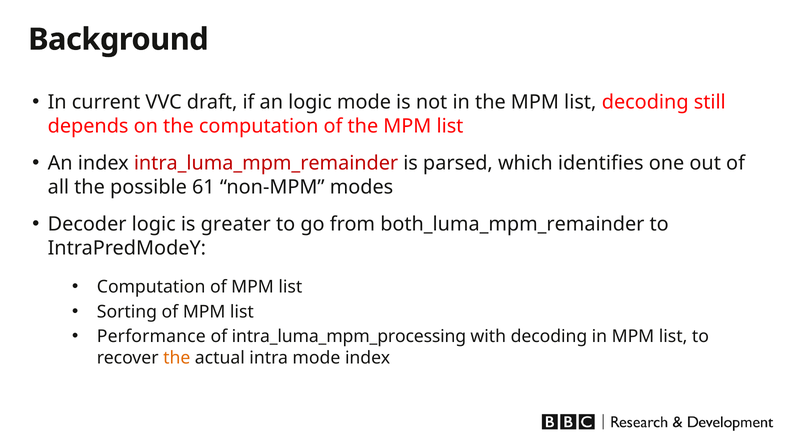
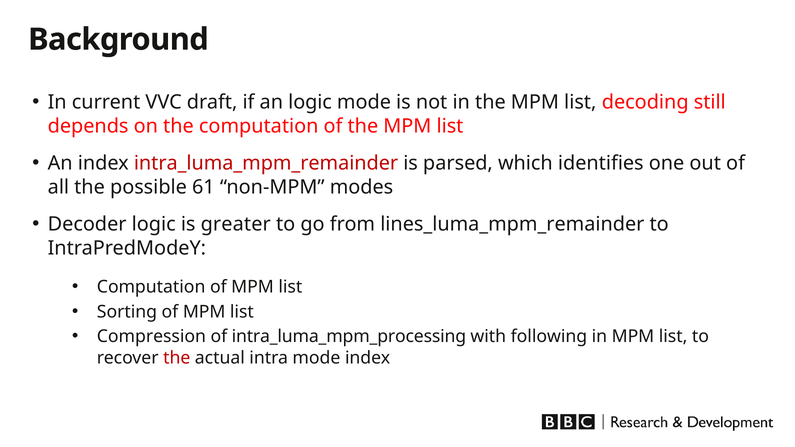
both_luma_mpm_remainder: both_luma_mpm_remainder -> lines_luma_mpm_remainder
Performance: Performance -> Compression
with decoding: decoding -> following
the at (177, 358) colour: orange -> red
